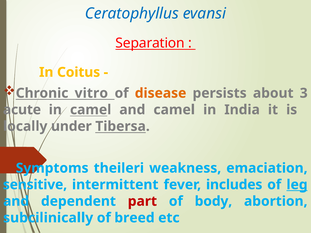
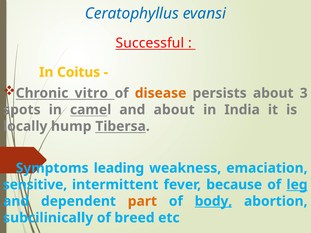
Separation: Separation -> Successful
acute: acute -> spots
and camel: camel -> about
under: under -> hump
theileri: theileri -> leading
includes: includes -> because
part colour: red -> orange
body underline: none -> present
